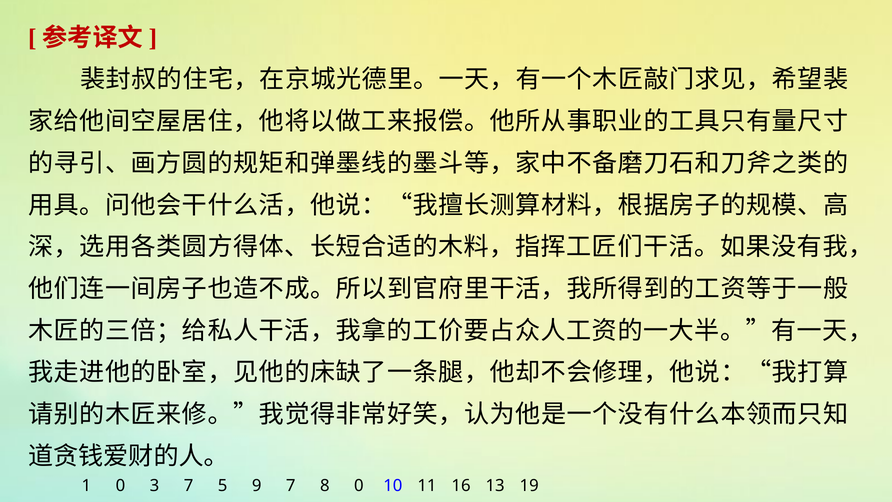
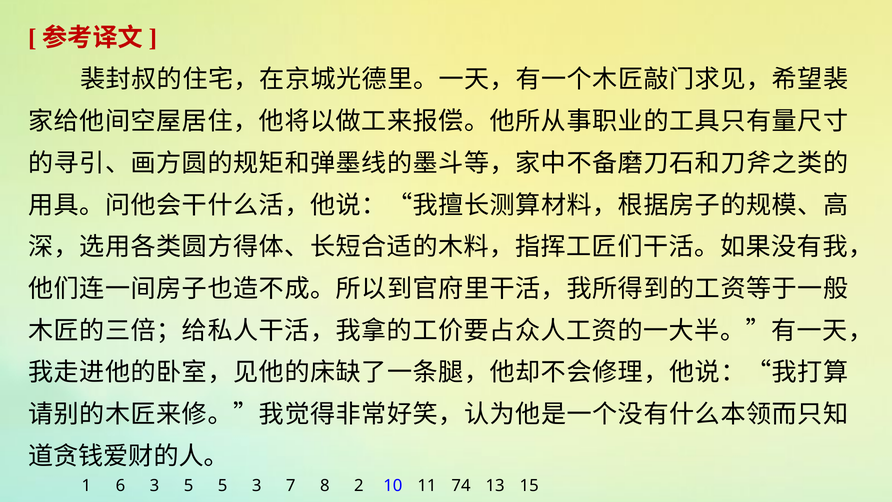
1 0: 0 -> 6
3 7: 7 -> 5
5 9: 9 -> 3
8 0: 0 -> 2
16: 16 -> 74
19: 19 -> 15
